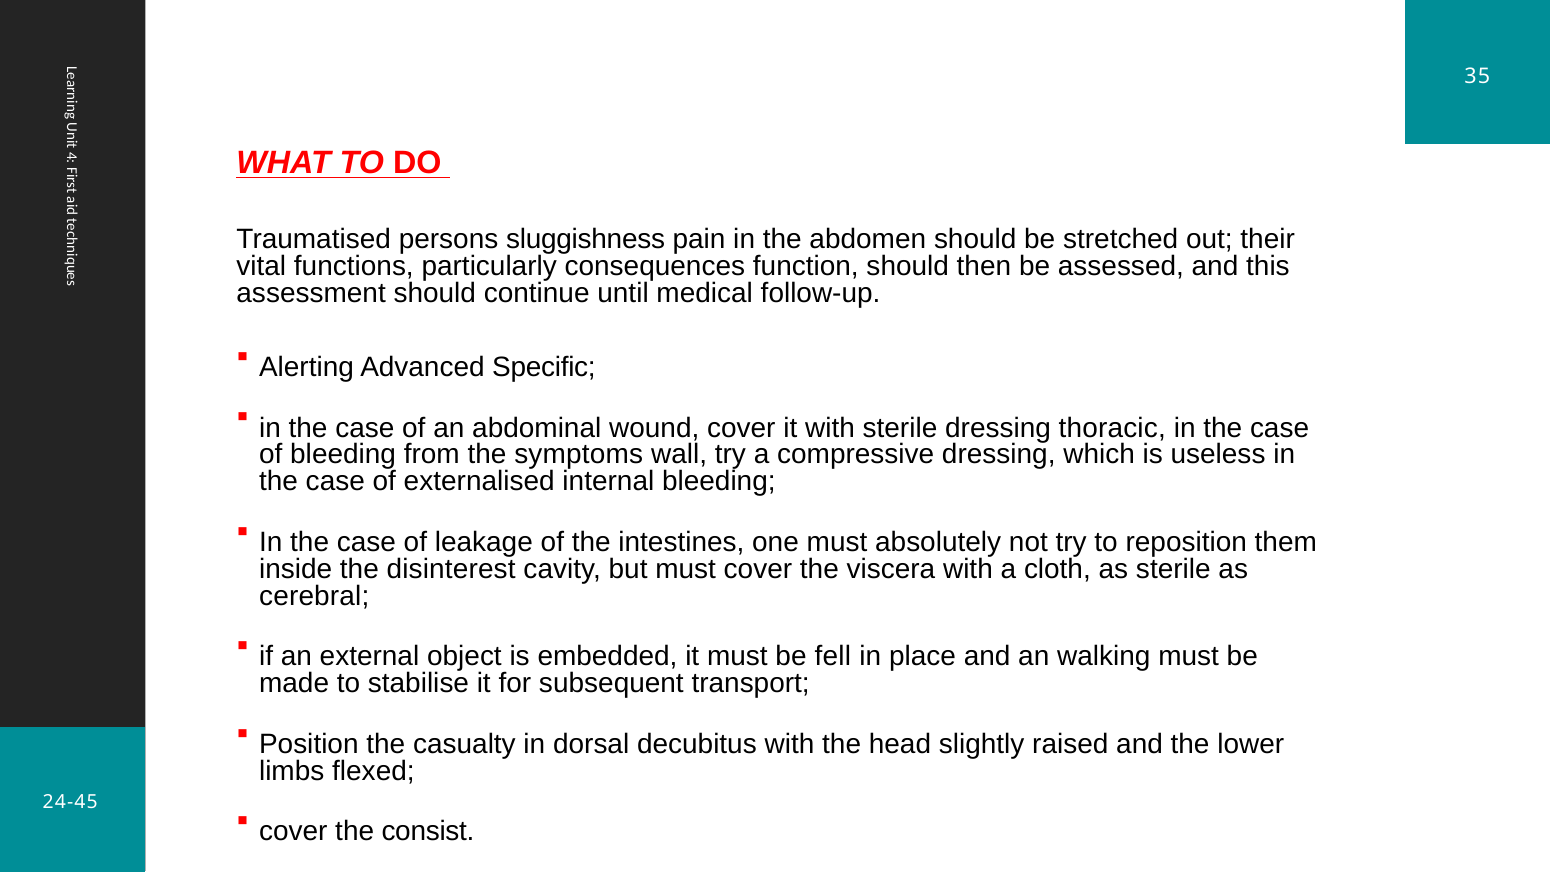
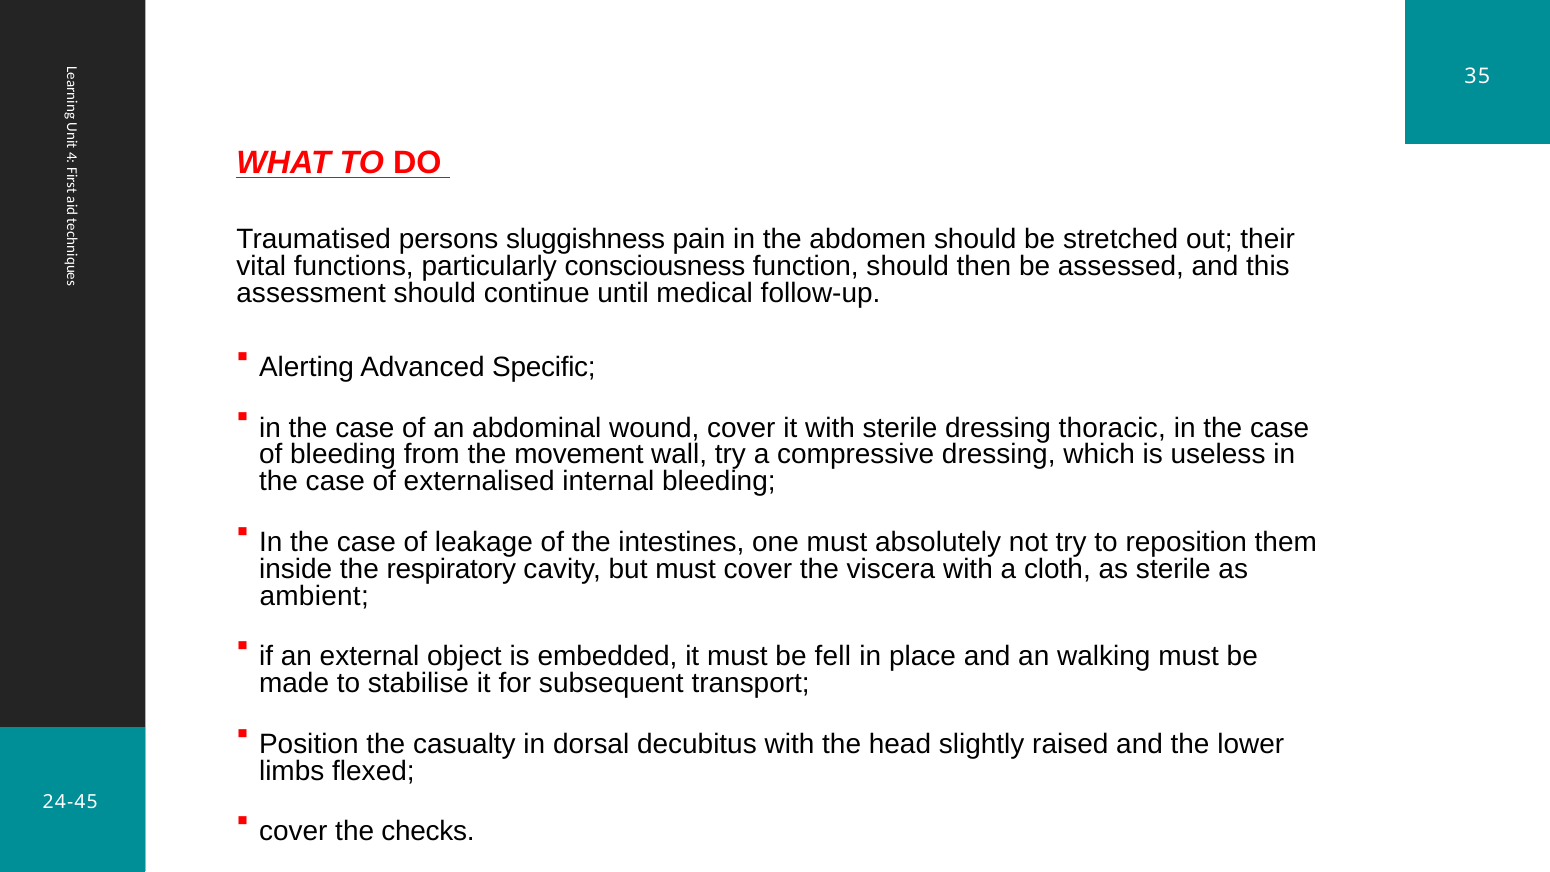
consequences: consequences -> consciousness
symptoms: symptoms -> movement
disinterest: disinterest -> respiratory
cerebral: cerebral -> ambient
consist: consist -> checks
